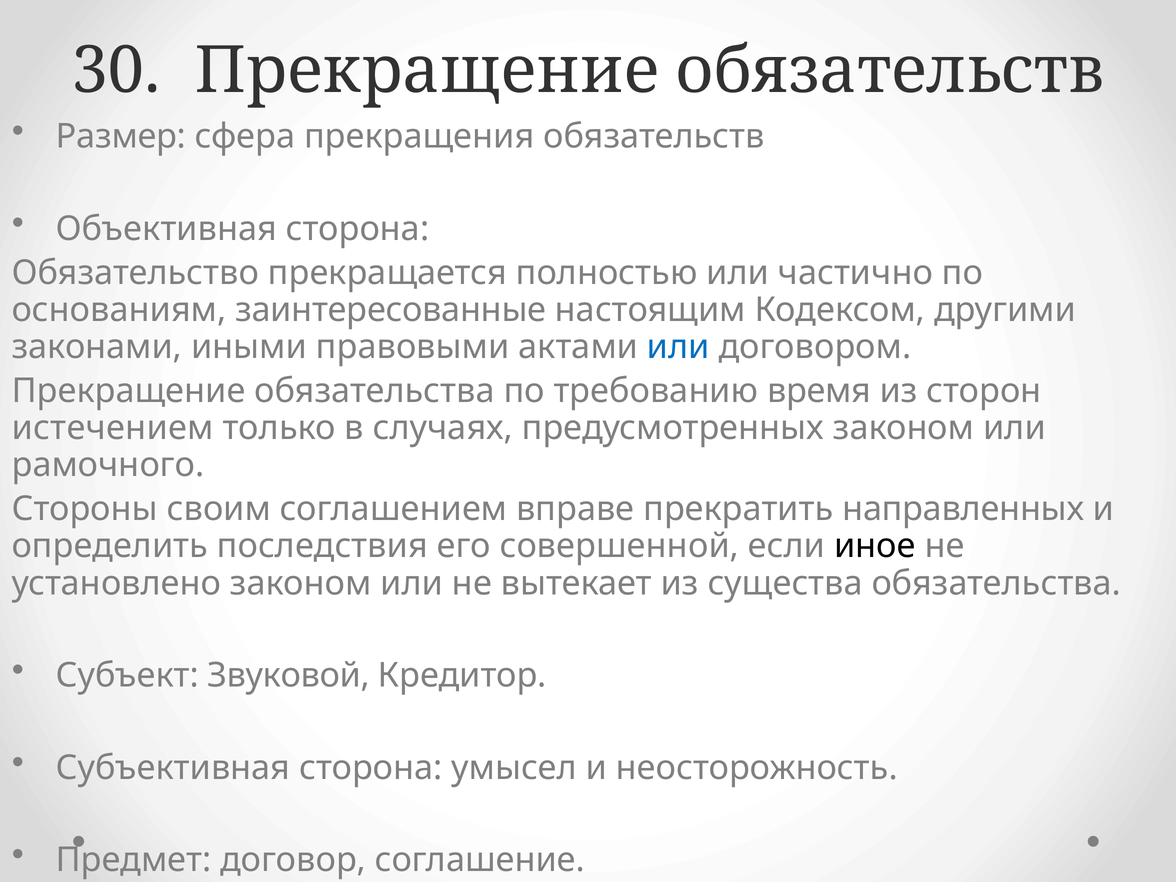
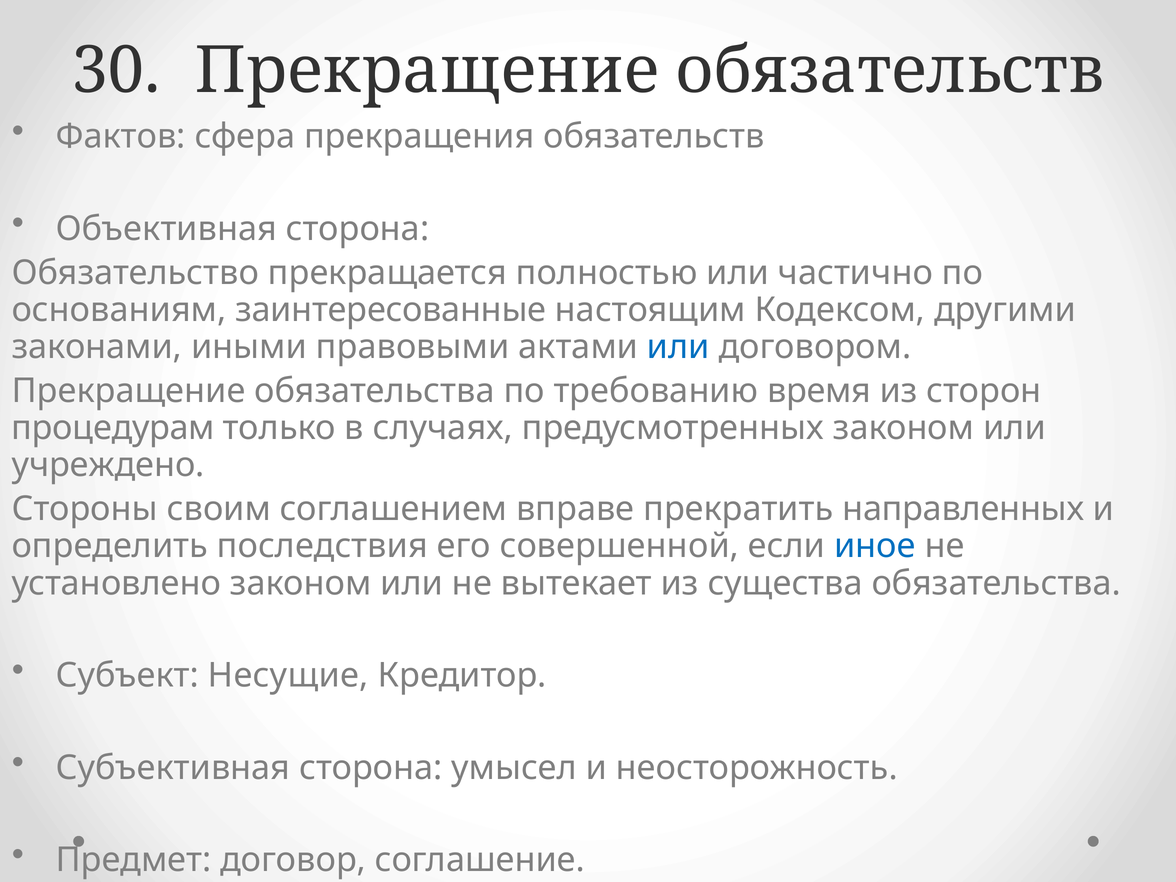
Размер: Размер -> Фактов
истечением: истечением -> процедурам
рамочного: рамочного -> учреждено
иное colour: black -> blue
Звуковой: Звуковой -> Несущие
